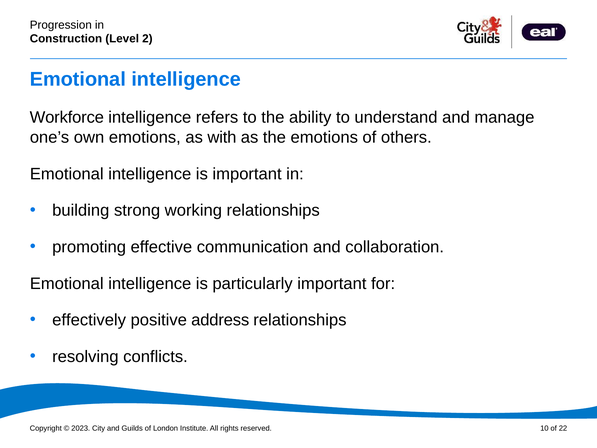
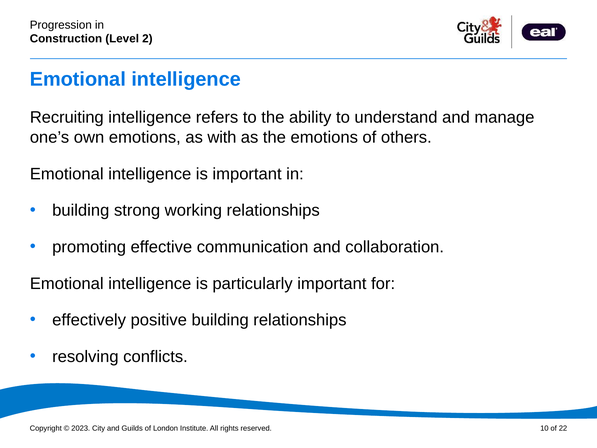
Workforce: Workforce -> Recruiting
positive address: address -> building
